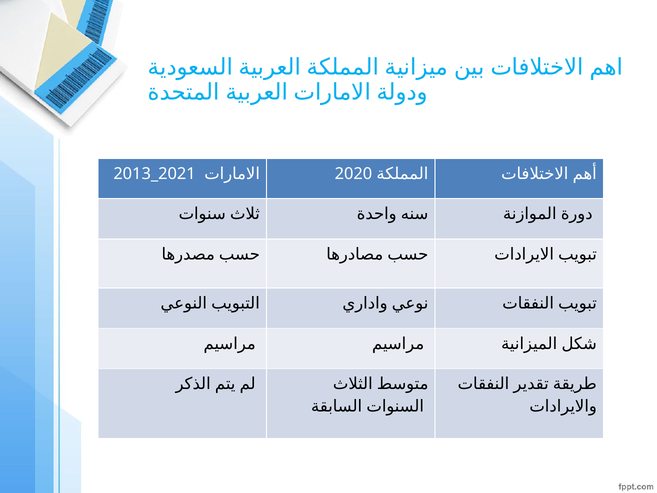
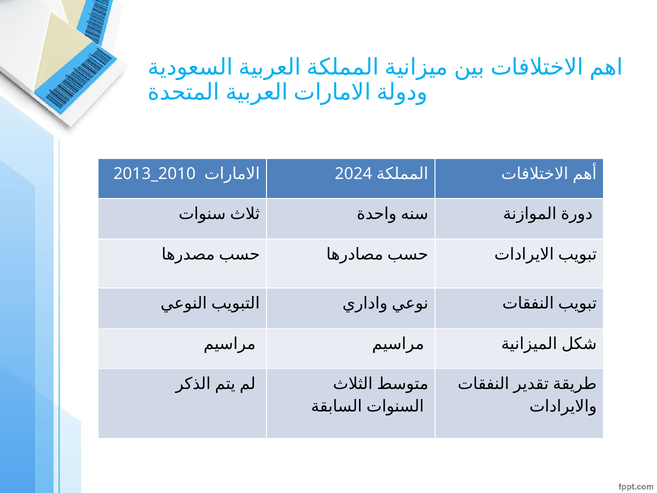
2021: 2021 -> 2010
2020: 2020 -> 2024
